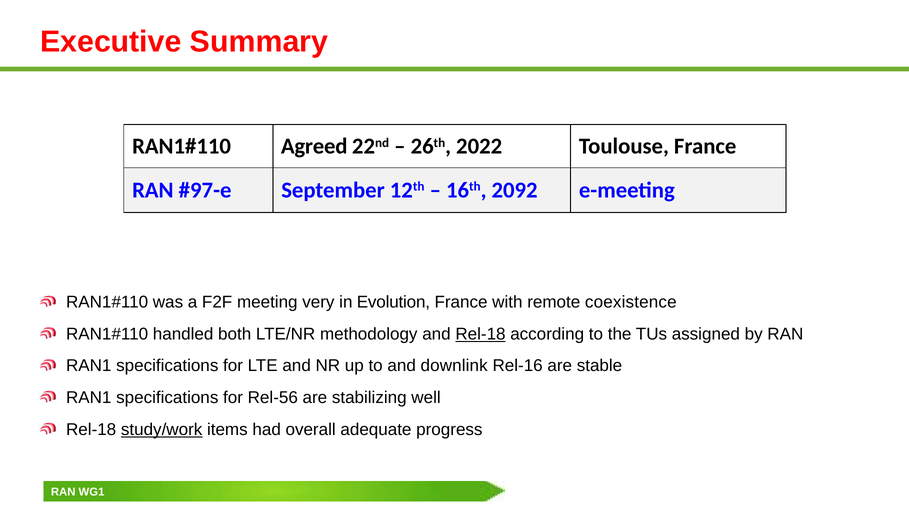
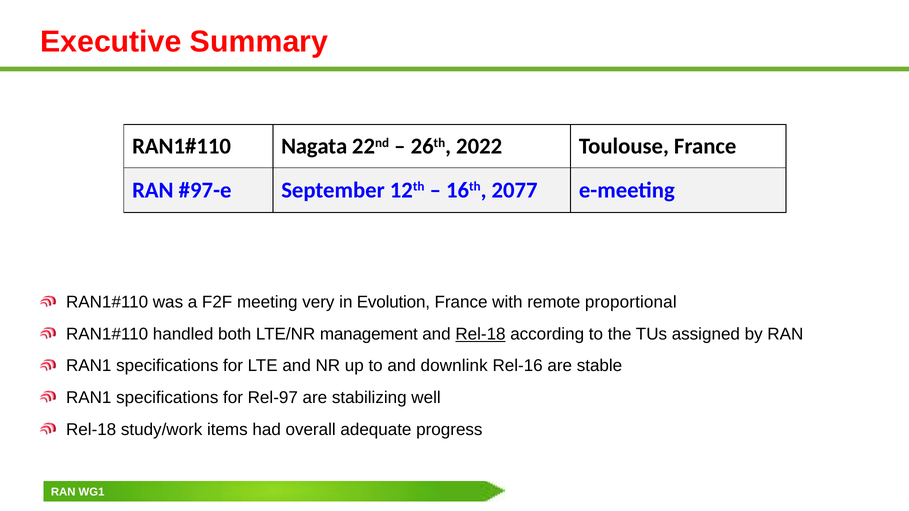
Agreed: Agreed -> Nagata
2092: 2092 -> 2077
coexistence: coexistence -> proportional
methodology: methodology -> management
Rel-56: Rel-56 -> Rel-97
study/work underline: present -> none
